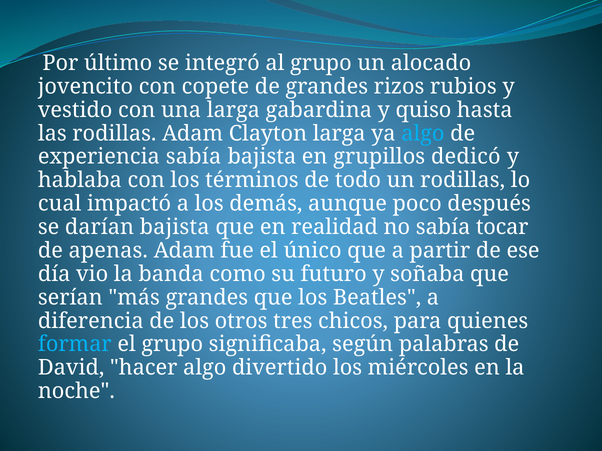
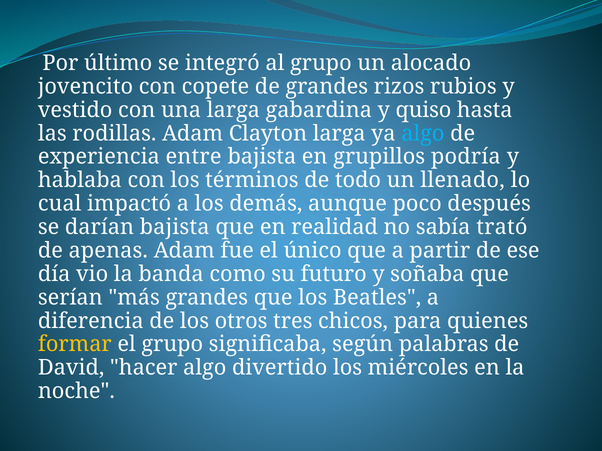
experiencia sabía: sabía -> entre
dedicó: dedicó -> podría
un rodillas: rodillas -> llenado
tocar: tocar -> trató
formar colour: light blue -> yellow
